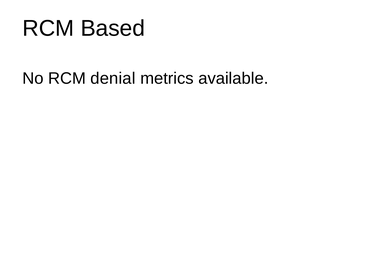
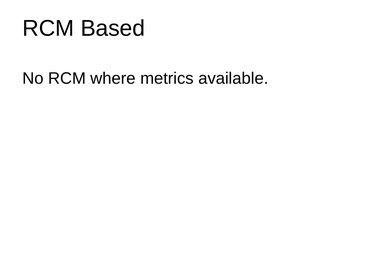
denial: denial -> where
